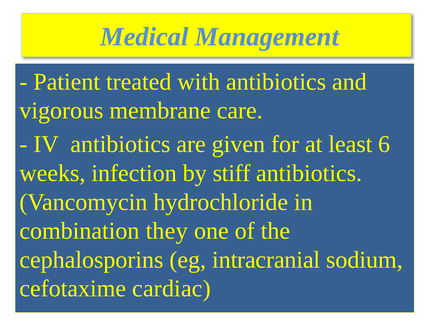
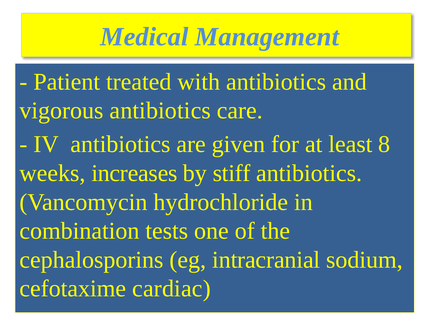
vigorous membrane: membrane -> antibiotics
6: 6 -> 8
infection: infection -> increases
they: they -> tests
